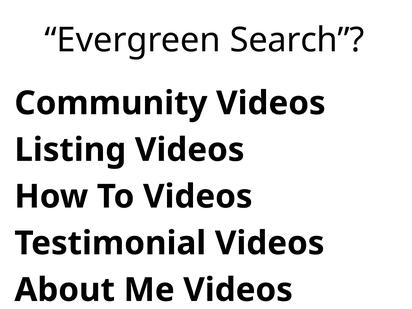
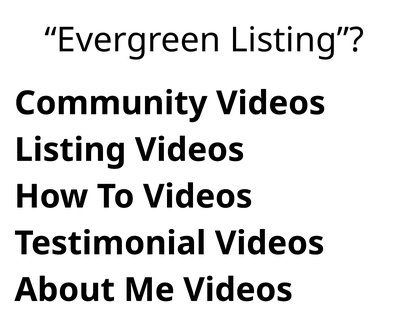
Evergreen Search: Search -> Listing
